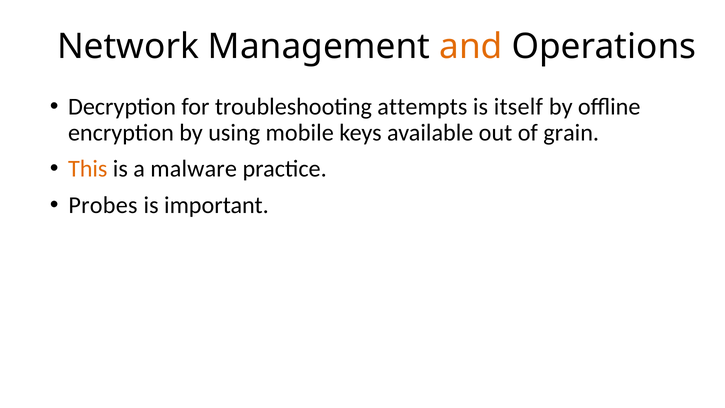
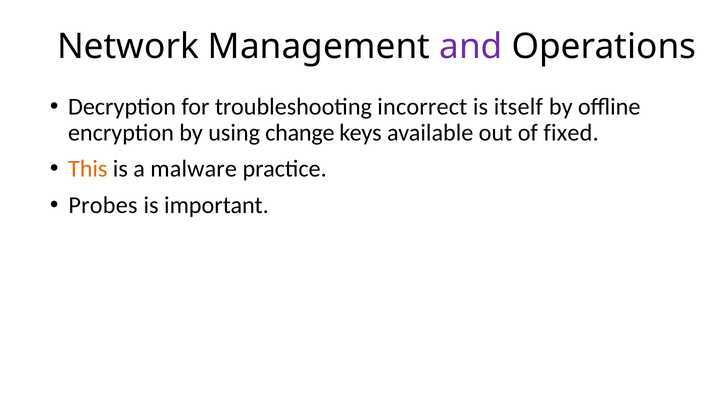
and colour: orange -> purple
attempts: attempts -> incorrect
mobile: mobile -> change
grain: grain -> fixed
